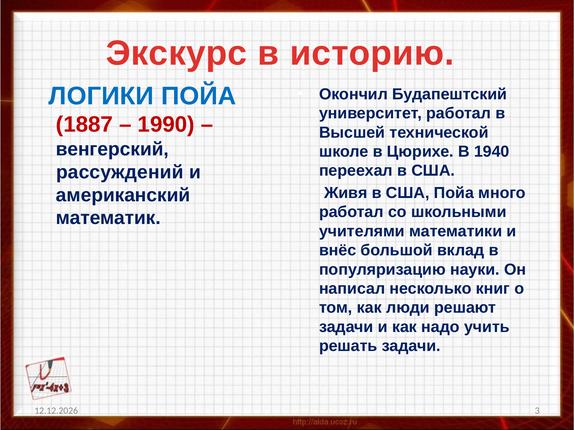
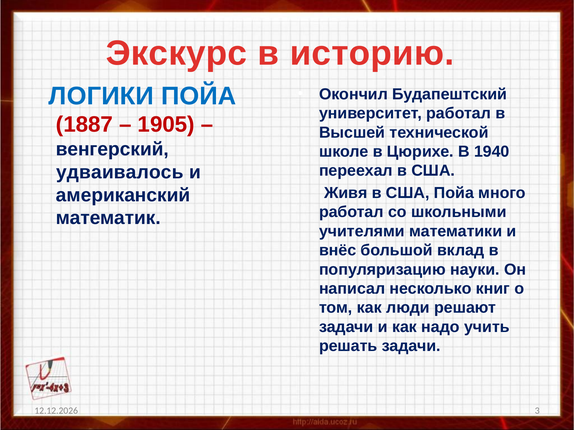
1990: 1990 -> 1905
рассуждений: рассуждений -> удваивалось
